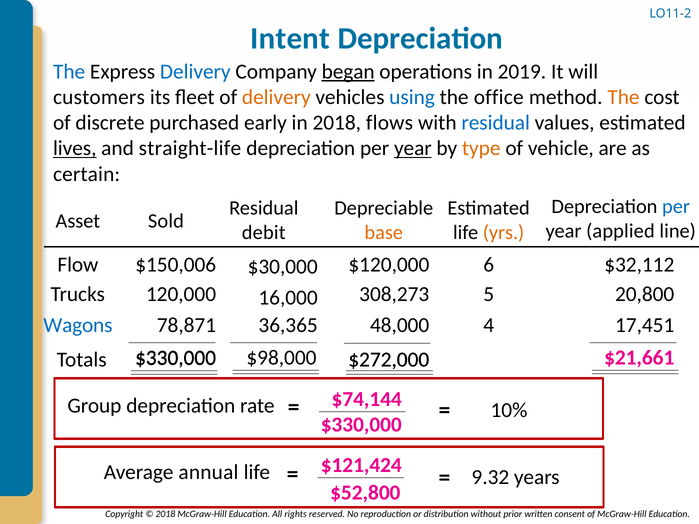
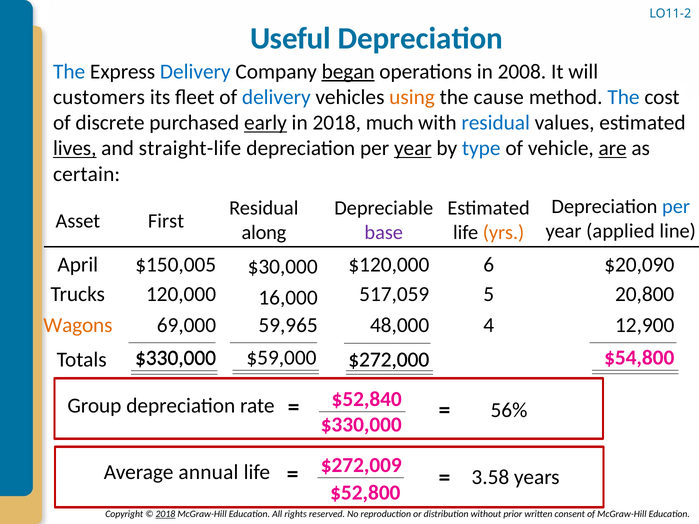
Intent: Intent -> Useful
2019: 2019 -> 2008
delivery at (276, 97) colour: orange -> blue
using colour: blue -> orange
office: office -> cause
The at (623, 97) colour: orange -> blue
early underline: none -> present
flows: flows -> much
type colour: orange -> blue
are underline: none -> present
Sold: Sold -> First
debit: debit -> along
base colour: orange -> purple
Flow: Flow -> April
$150,006: $150,006 -> $150,005
$32,112: $32,112 -> $20,090
308,273: 308,273 -> 517,059
Wagons colour: blue -> orange
78,871: 78,871 -> 69,000
36,365: 36,365 -> 59,965
17,451: 17,451 -> 12,900
$98,000: $98,000 -> $59,000
$21,661: $21,661 -> $54,800
$74,144: $74,144 -> $52,840
10%: 10% -> 56%
$121,424: $121,424 -> $272,009
9.32: 9.32 -> 3.58
2018 at (165, 514) underline: none -> present
